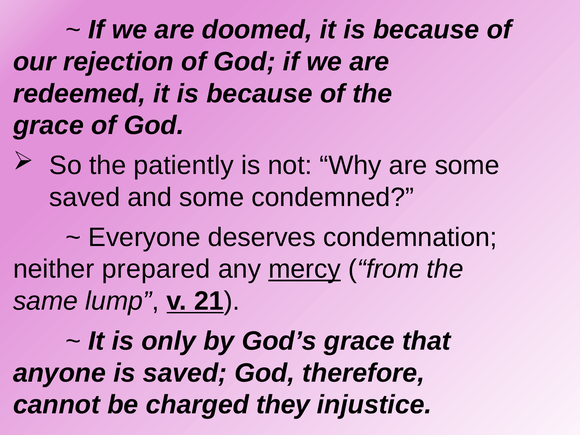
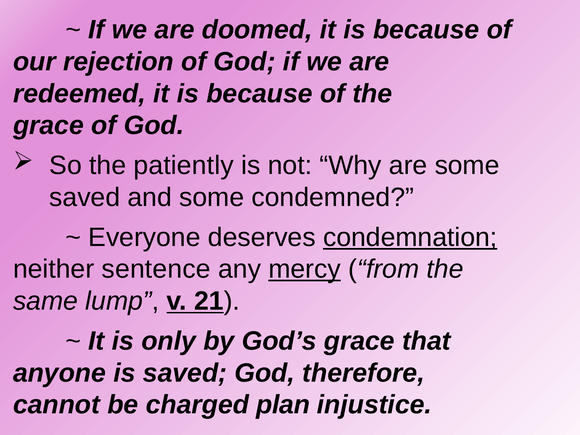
condemnation underline: none -> present
prepared: prepared -> sentence
they: they -> plan
